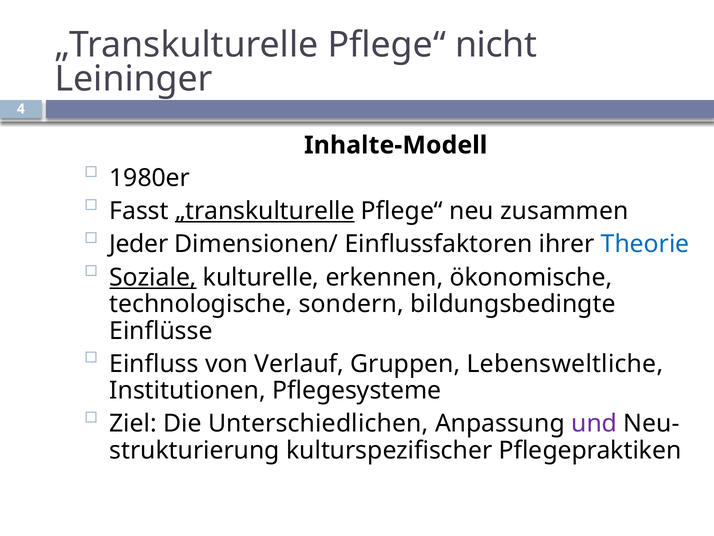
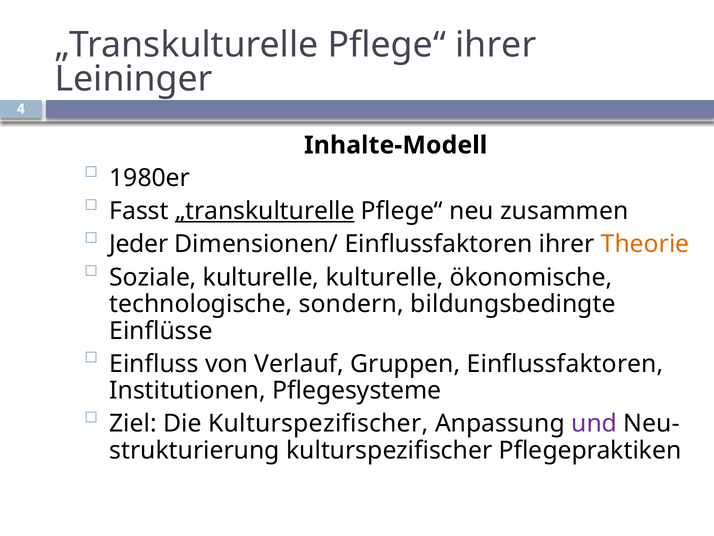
Pflege“ nicht: nicht -> ihrer
Theorie colour: blue -> orange
Soziale underline: present -> none
kulturelle erkennen: erkennen -> kulturelle
Gruppen Lebensweltliche: Lebensweltliche -> Einflussfaktoren
Die Unterschiedlichen: Unterschiedlichen -> Kulturspezifischer
